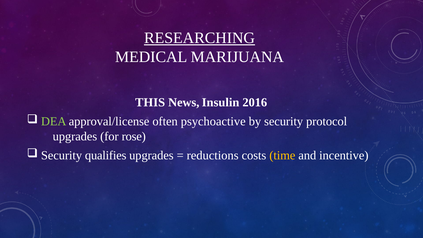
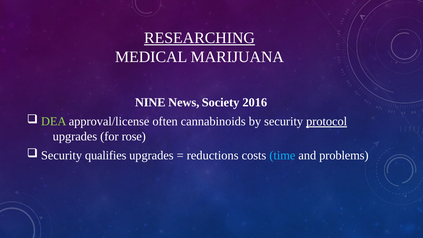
THIS: THIS -> NINE
Insulin: Insulin -> Society
psychoactive: psychoactive -> cannabinoids
protocol underline: none -> present
time colour: yellow -> light blue
incentive: incentive -> problems
